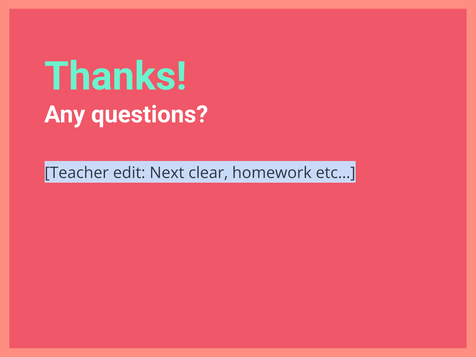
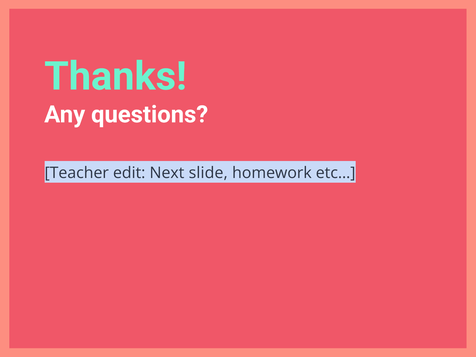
clear: clear -> slide
